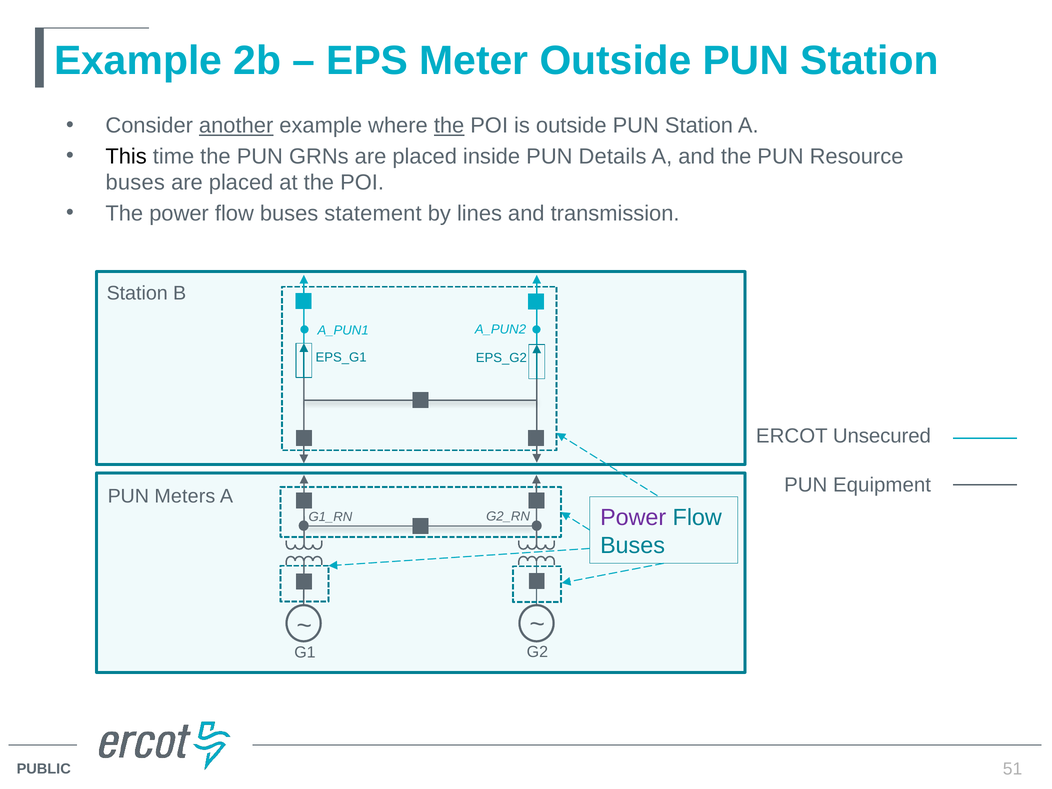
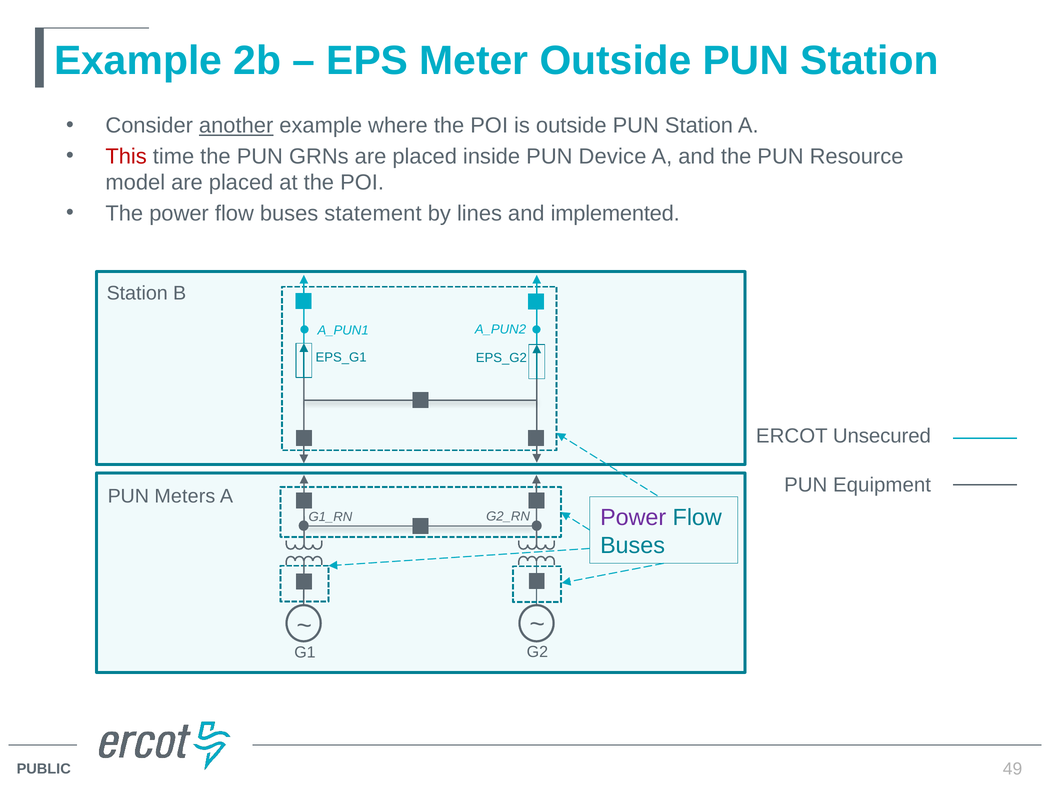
the at (449, 126) underline: present -> none
This colour: black -> red
Details: Details -> Device
buses at (135, 183): buses -> model
transmission: transmission -> implemented
51: 51 -> 49
